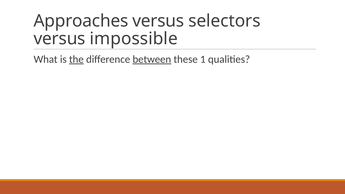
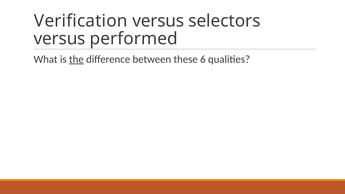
Approaches: Approaches -> Verification
impossible: impossible -> performed
between underline: present -> none
1: 1 -> 6
